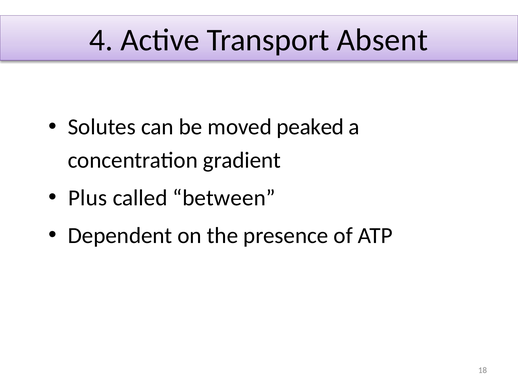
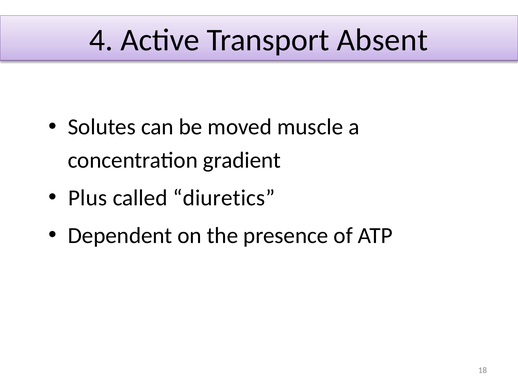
peaked: peaked -> muscle
between: between -> diuretics
